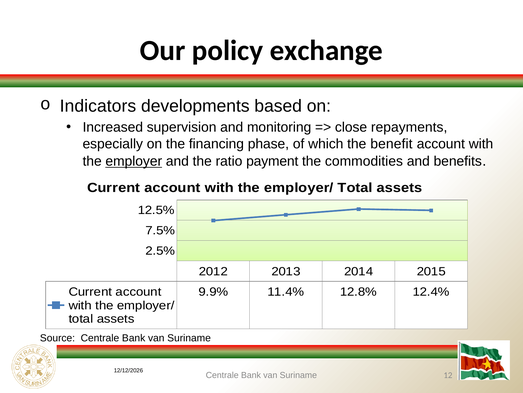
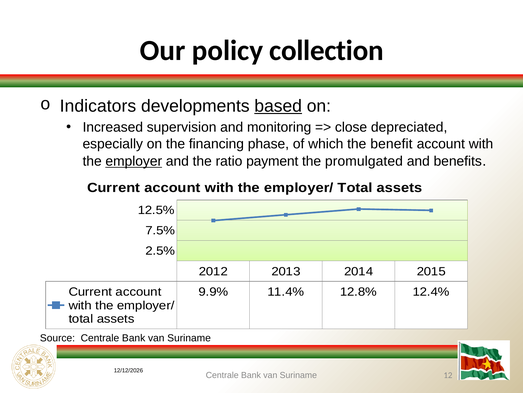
exchange: exchange -> collection
based underline: none -> present
repayments: repayments -> depreciated
commodities: commodities -> promulgated
